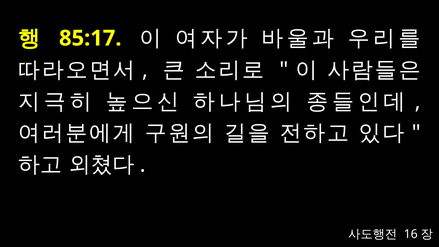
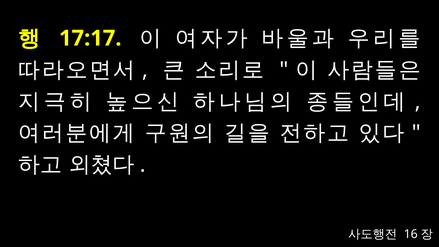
85:17: 85:17 -> 17:17
